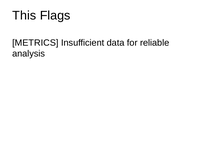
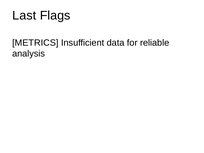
This: This -> Last
